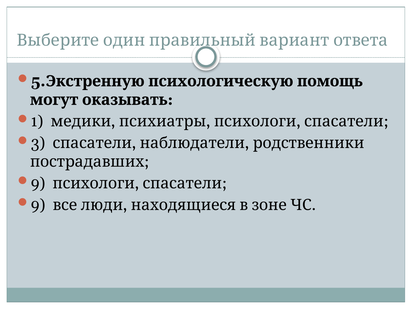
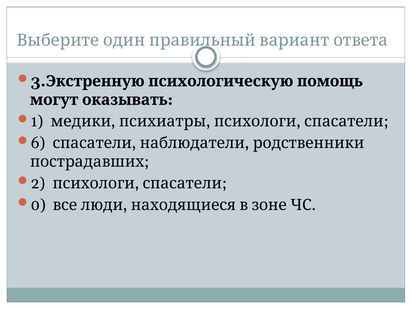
5: 5 -> 3
3: 3 -> 6
9 at (38, 183): 9 -> 2
9 at (38, 205): 9 -> 0
